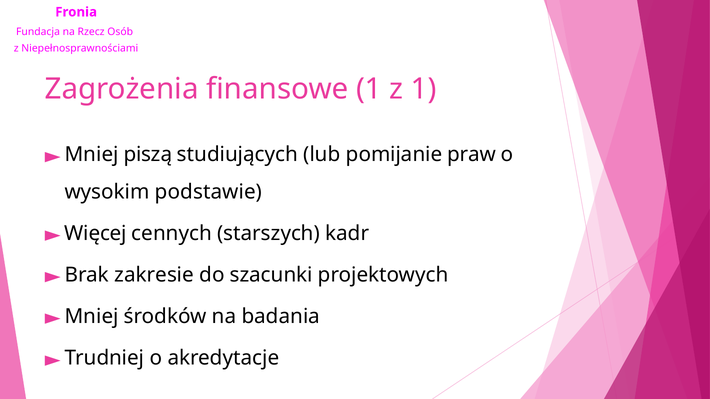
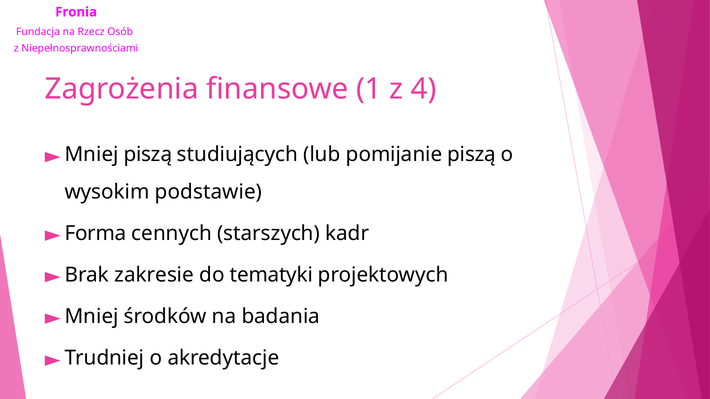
z 1: 1 -> 4
pomijanie praw: praw -> piszą
Więcej: Więcej -> Forma
szacunki: szacunki -> tematyki
